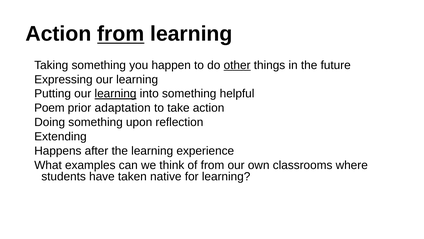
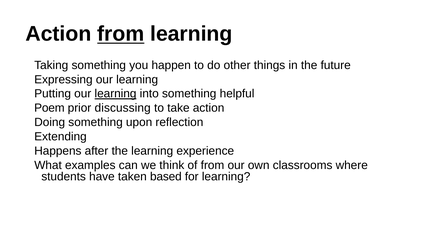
other underline: present -> none
adaptation: adaptation -> discussing
native: native -> based
